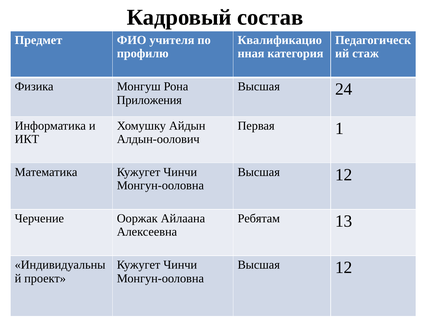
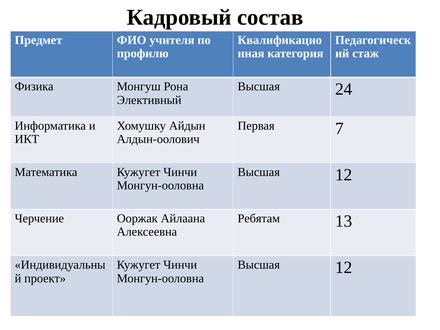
Приложения: Приложения -> Элективный
1: 1 -> 7
